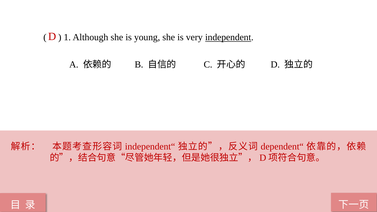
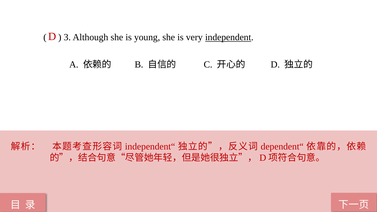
1: 1 -> 3
